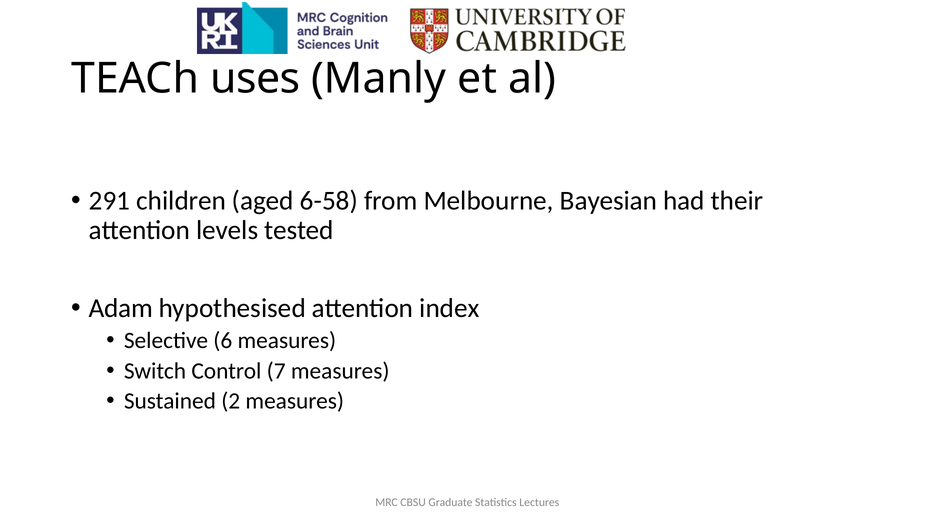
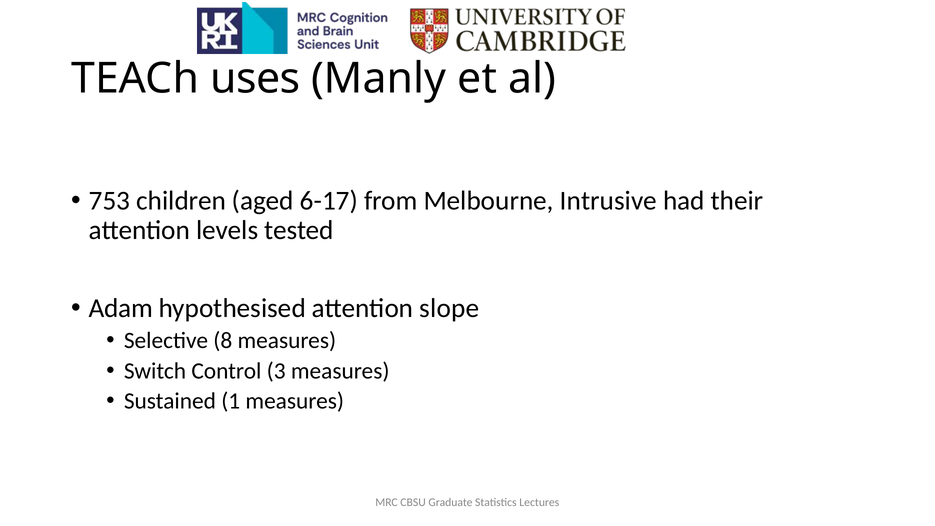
291: 291 -> 753
6-58: 6-58 -> 6-17
Bayesian: Bayesian -> Intrusive
index: index -> slope
6: 6 -> 8
7: 7 -> 3
2: 2 -> 1
